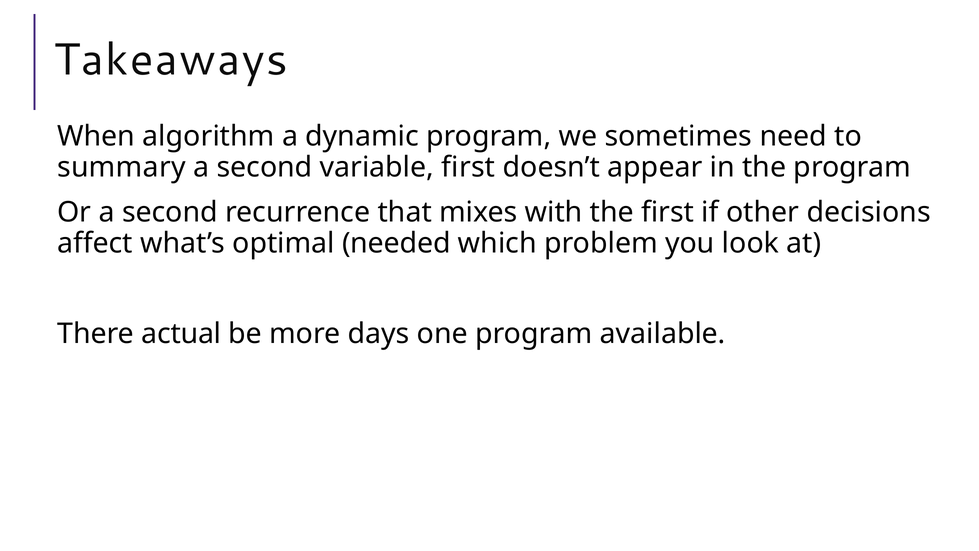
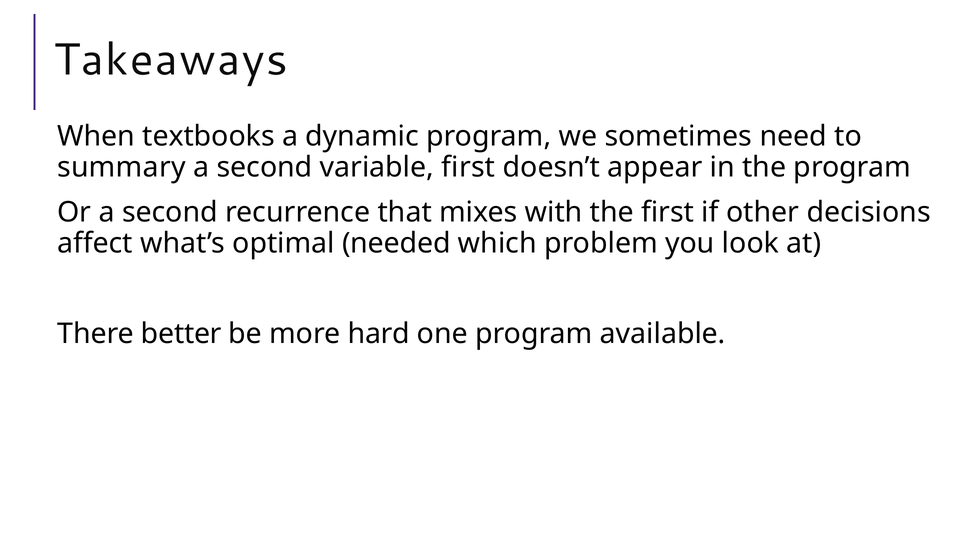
algorithm: algorithm -> textbooks
actual: actual -> better
days: days -> hard
